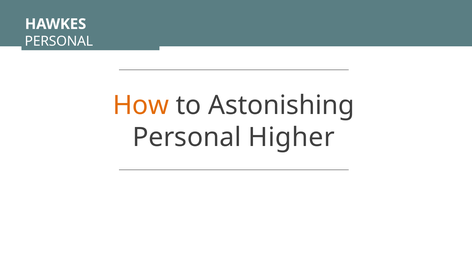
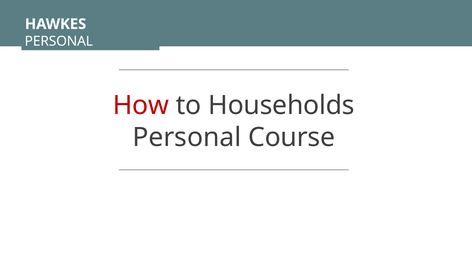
How colour: orange -> red
Astonishing: Astonishing -> Households
Higher: Higher -> Course
